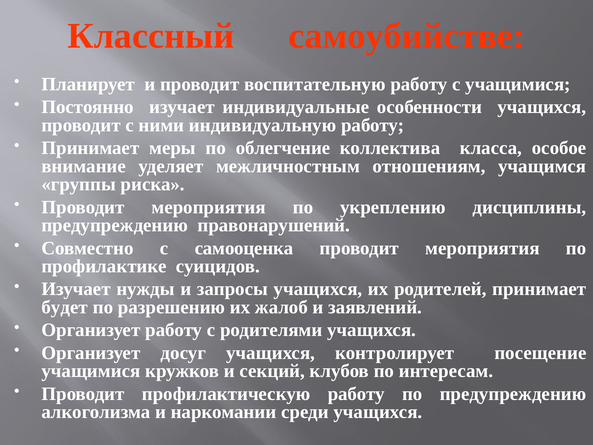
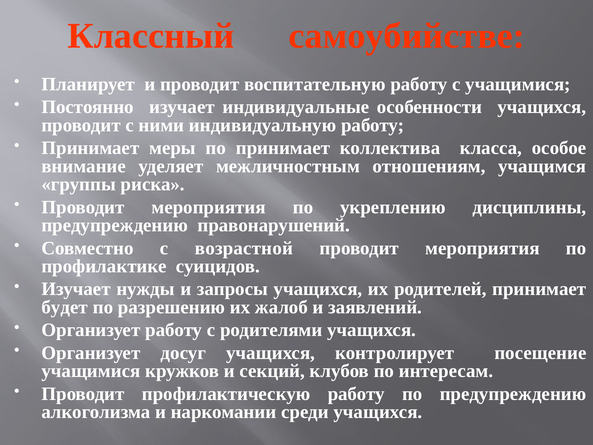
по облегчение: облегчение -> принимает
самооценка: самооценка -> возрастной
